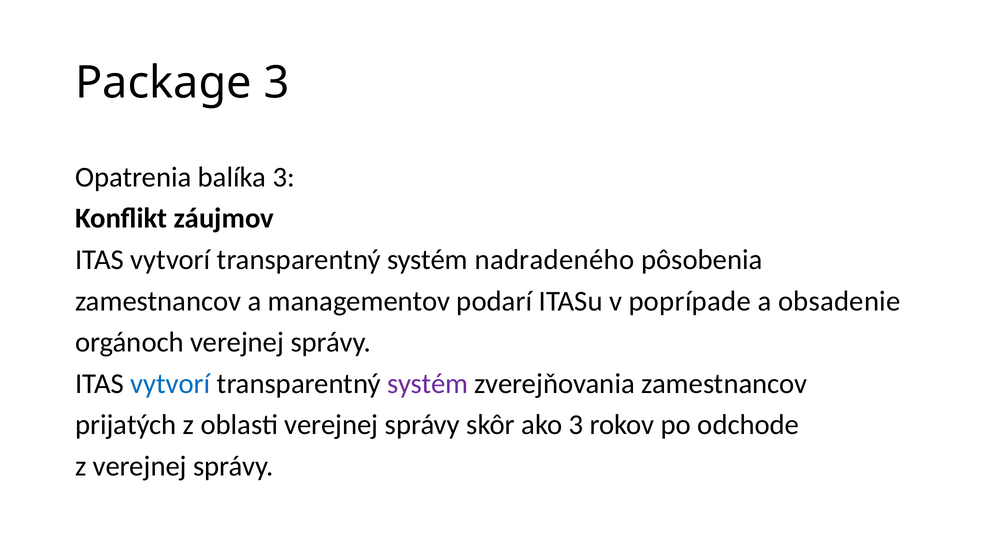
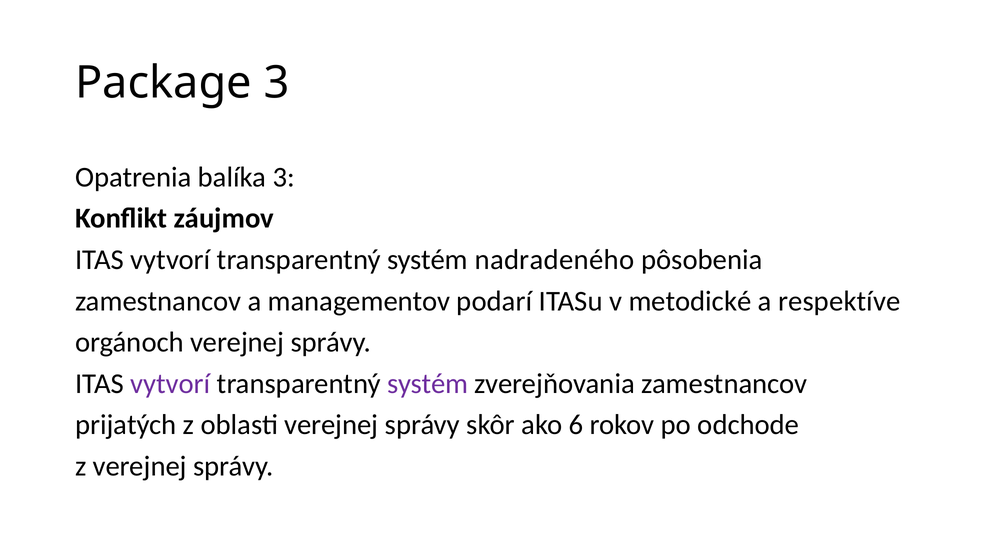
poprípade: poprípade -> metodické
obsadenie: obsadenie -> respektíve
vytvorí at (170, 384) colour: blue -> purple
ako 3: 3 -> 6
